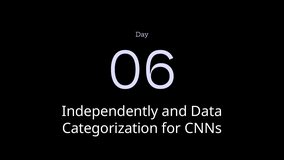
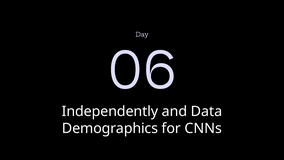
Categorization: Categorization -> Demographics
